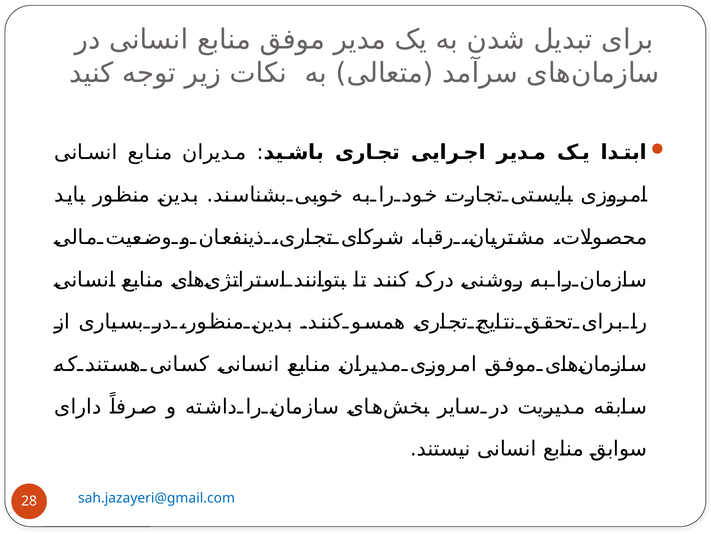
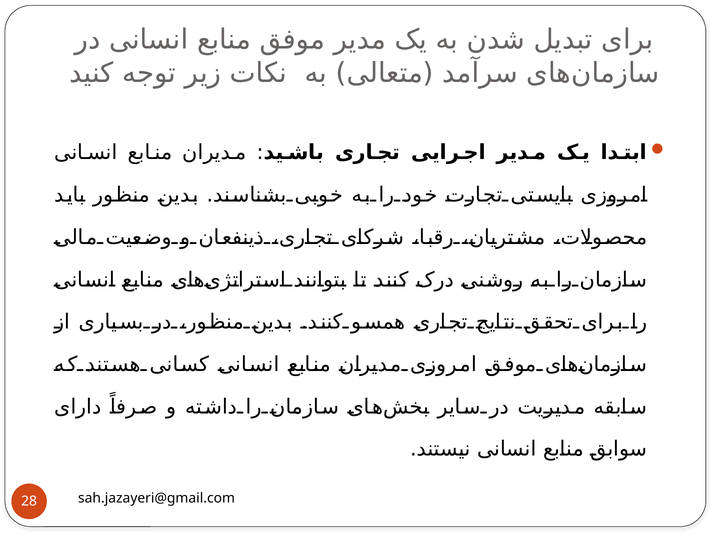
sah.jazayeri@gmail.com colour: blue -> black
